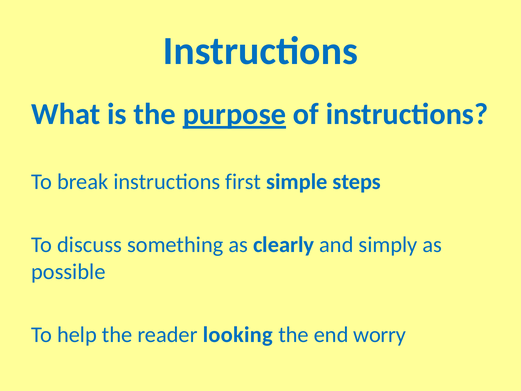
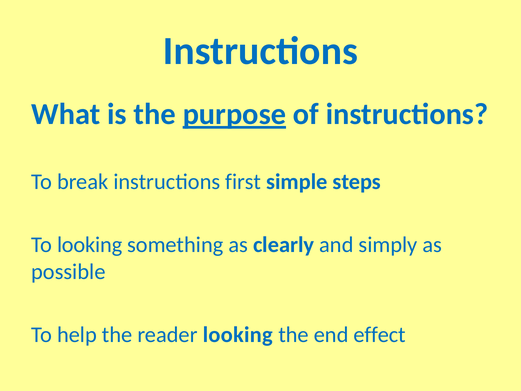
To discuss: discuss -> looking
worry: worry -> effect
